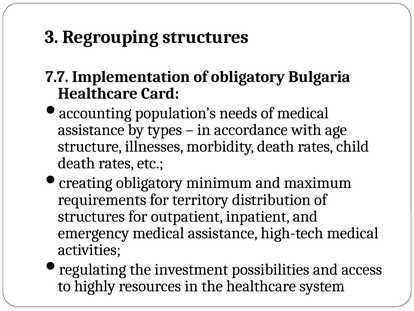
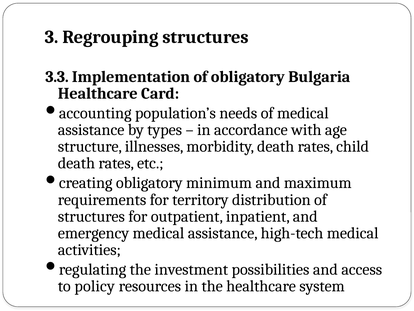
7.7: 7.7 -> 3.3
highly: highly -> policy
